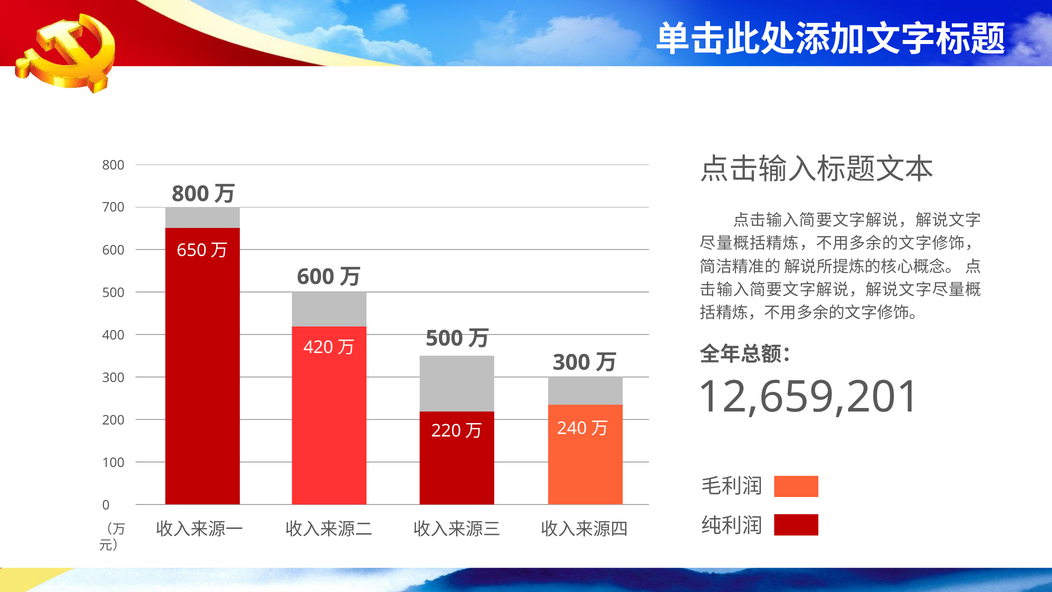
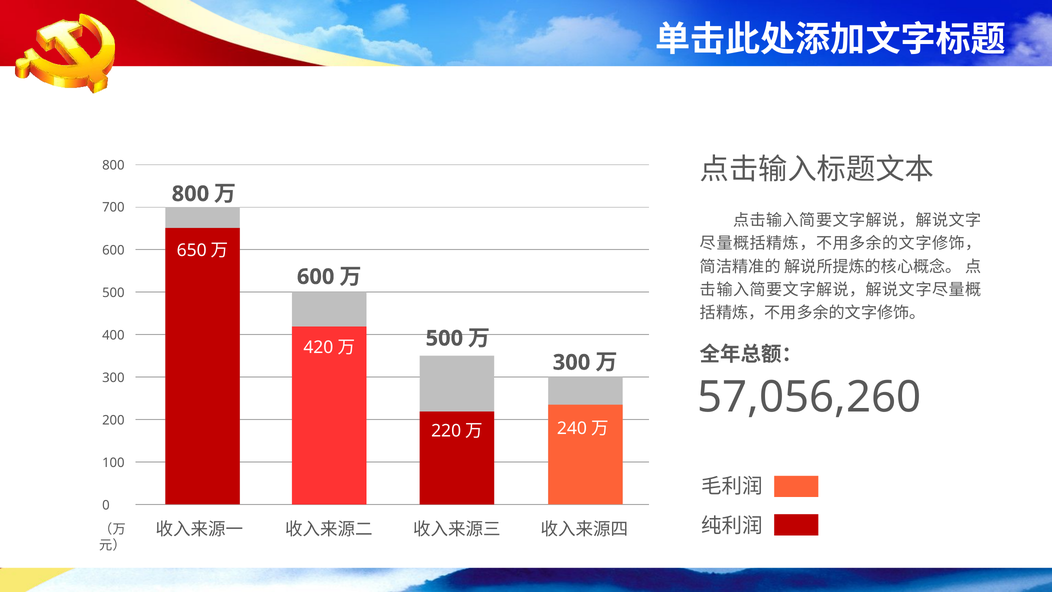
12,659,201: 12,659,201 -> 57,056,260
